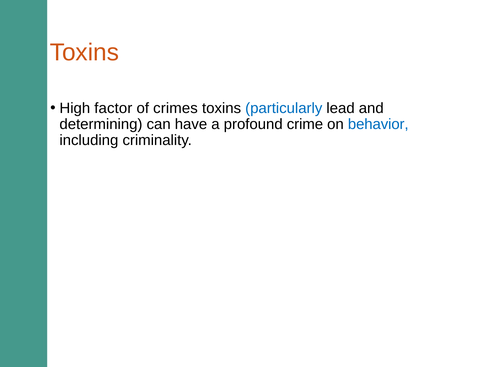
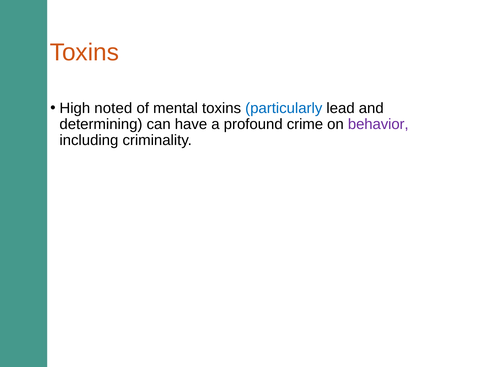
factor: factor -> noted
crimes: crimes -> mental
behavior colour: blue -> purple
